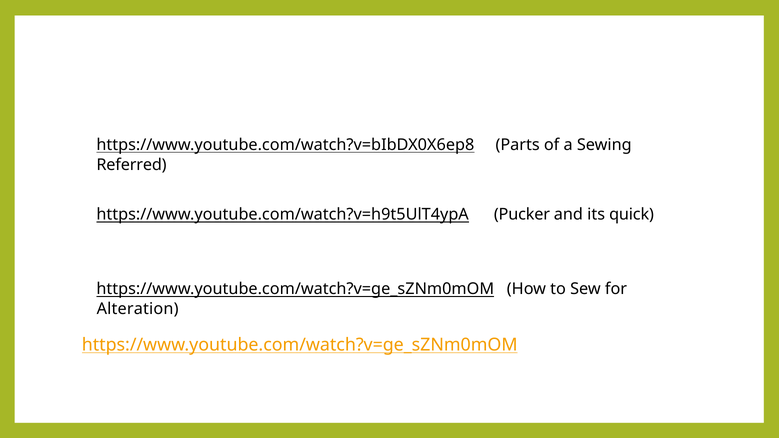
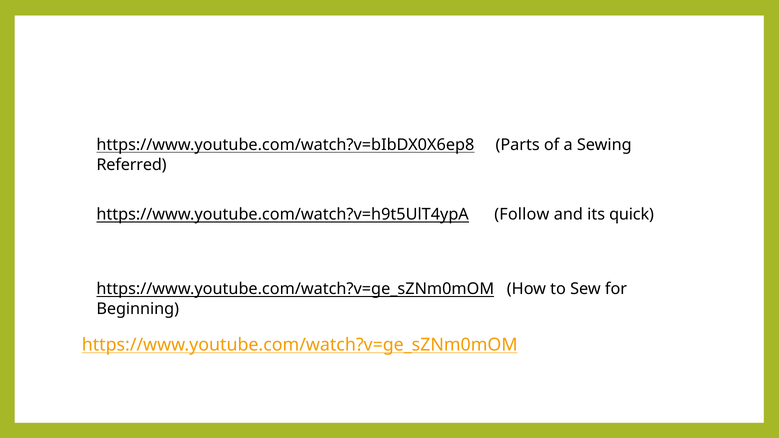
Pucker: Pucker -> Follow
Alteration: Alteration -> Beginning
